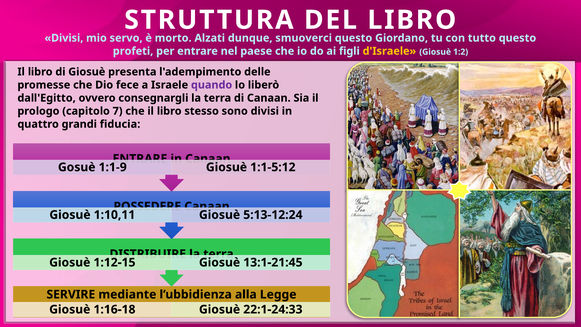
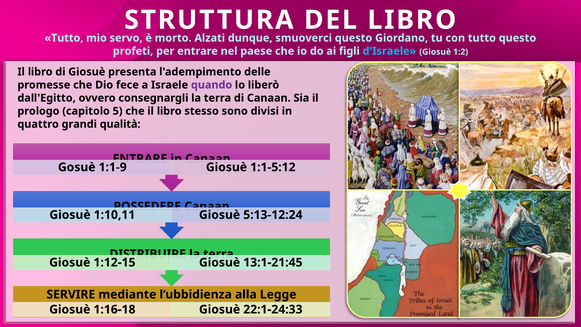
Divisi at (64, 38): Divisi -> Tutto
d'Israele colour: yellow -> light blue
7: 7 -> 5
fiducia: fiducia -> qualità
